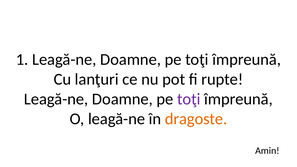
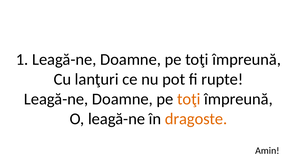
toţi at (189, 99) colour: purple -> orange
